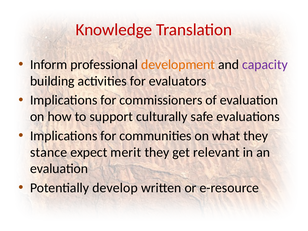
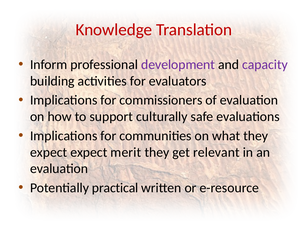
development colour: orange -> purple
stance at (49, 152): stance -> expect
develop: develop -> practical
